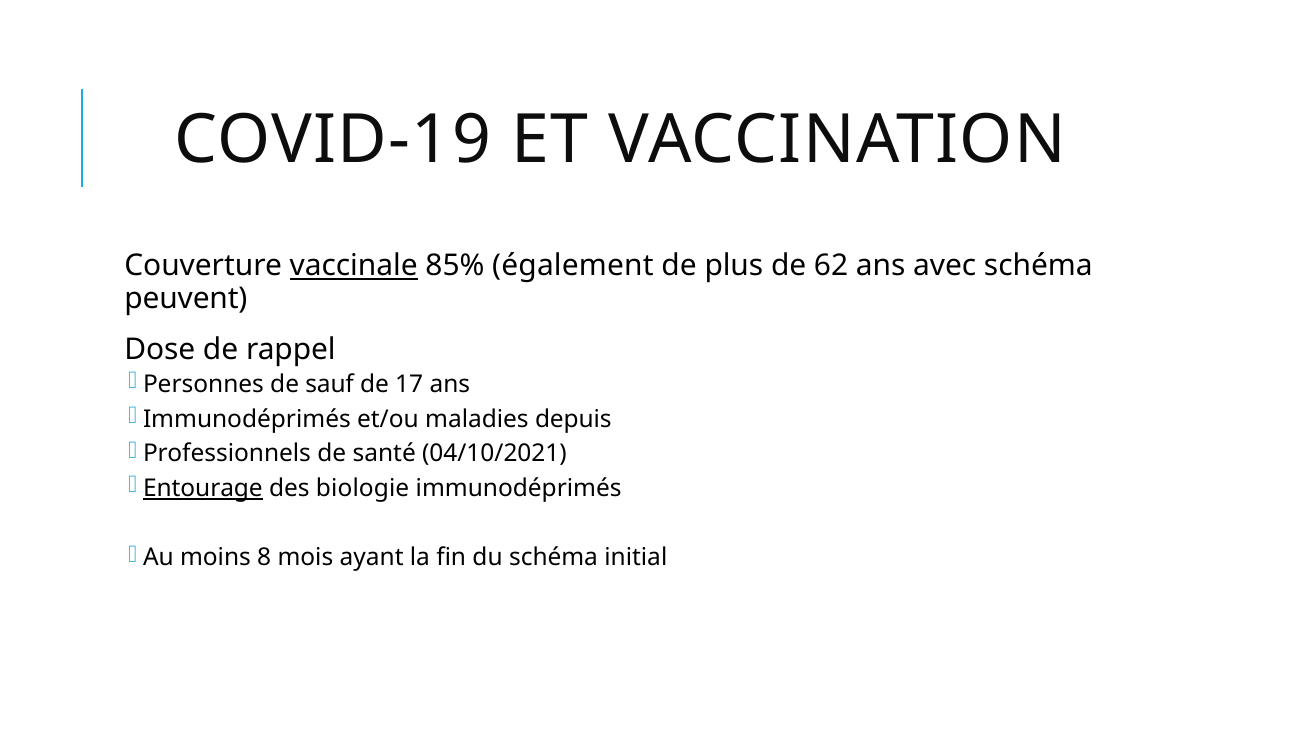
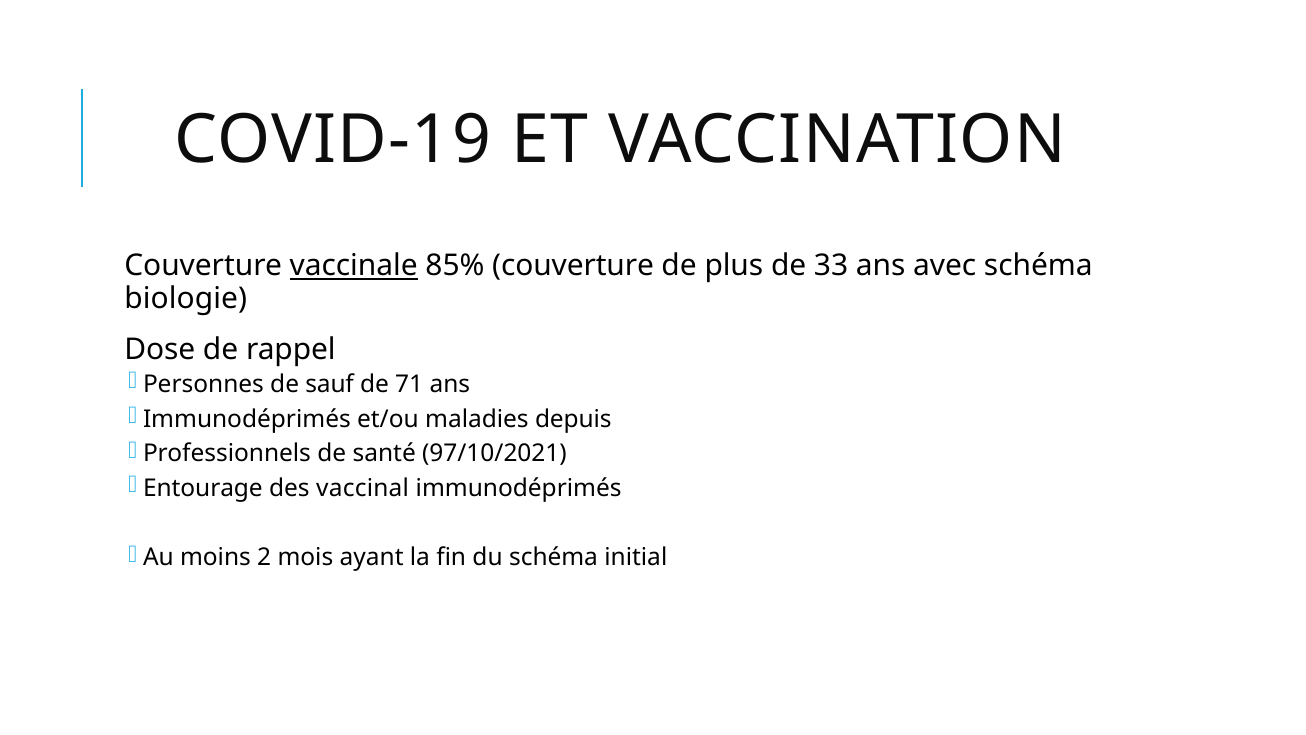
85% également: également -> couverture
62: 62 -> 33
peuvent: peuvent -> biologie
17: 17 -> 71
04/10/2021: 04/10/2021 -> 97/10/2021
Entourage underline: present -> none
biologie: biologie -> vaccinal
8: 8 -> 2
